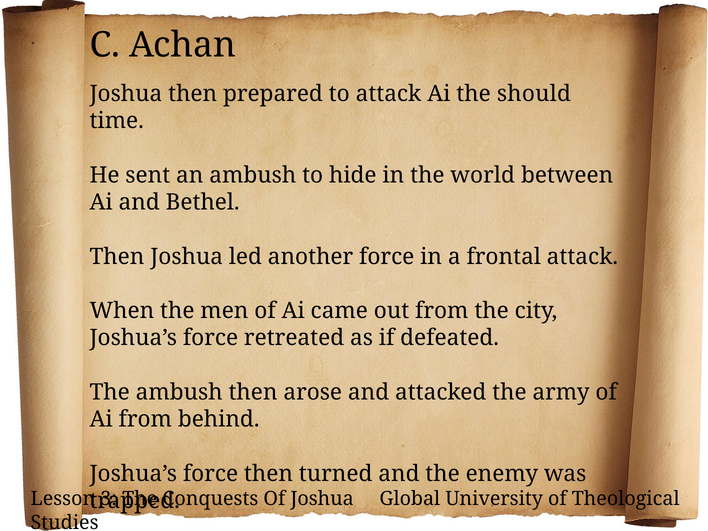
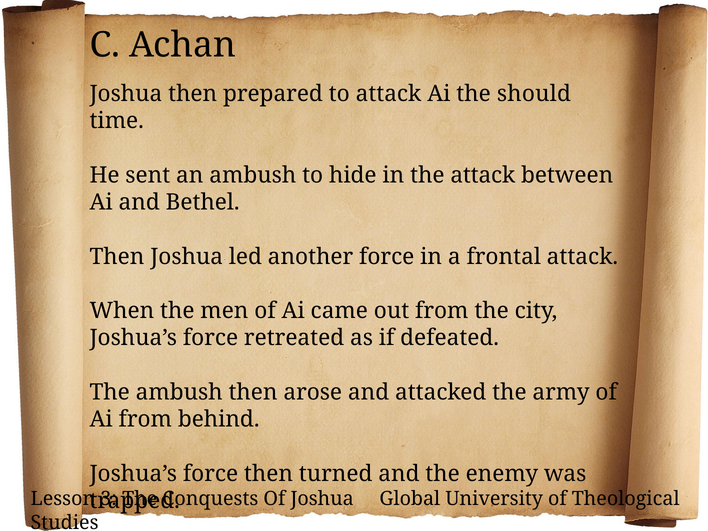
the world: world -> attack
